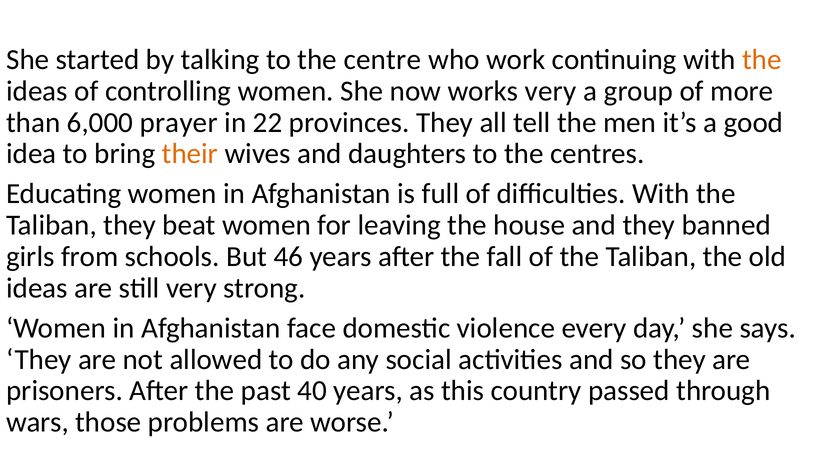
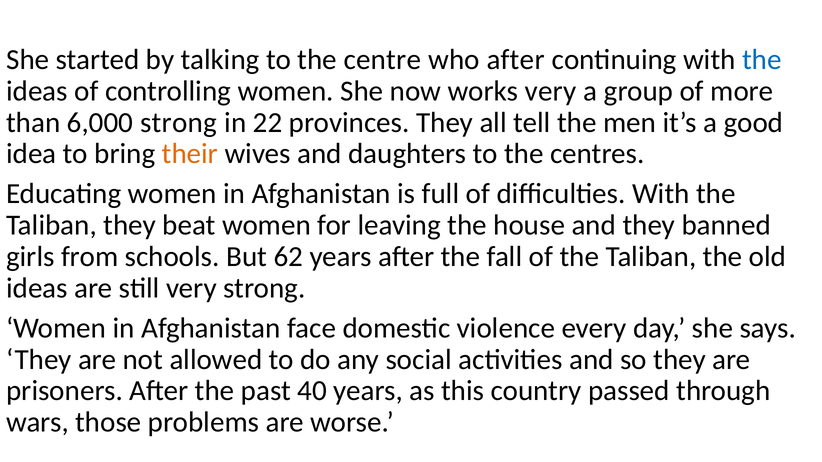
who work: work -> after
the at (762, 60) colour: orange -> blue
6,000 prayer: prayer -> strong
46: 46 -> 62
